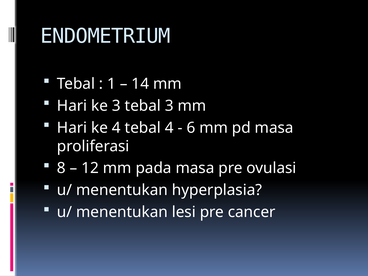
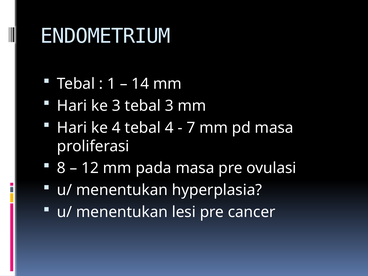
6: 6 -> 7
